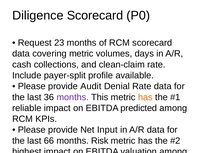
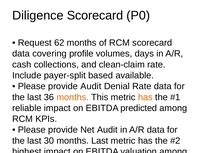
23: 23 -> 62
covering metric: metric -> profile
profile: profile -> based
months at (73, 97) colour: purple -> orange
Net Input: Input -> Audit
66: 66 -> 30
months Risk: Risk -> Last
